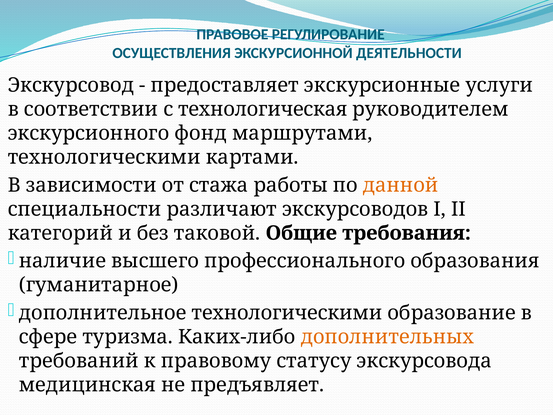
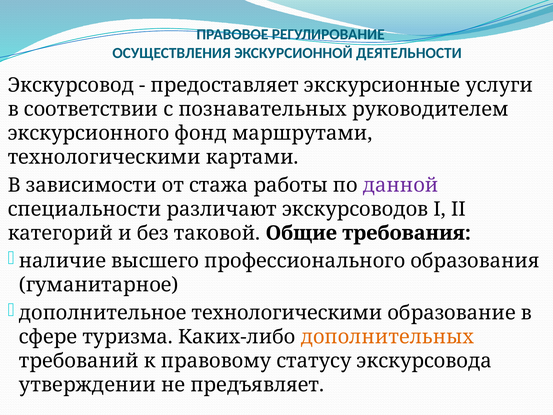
технологическая: технологическая -> познавательных
данной colour: orange -> purple
медицинская: медицинская -> утверждении
